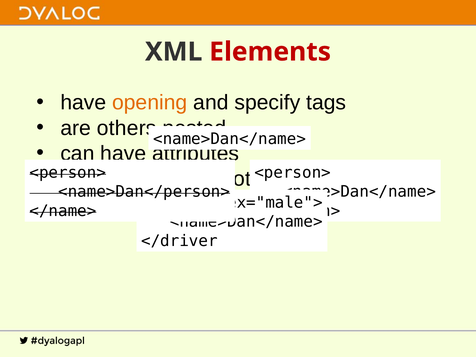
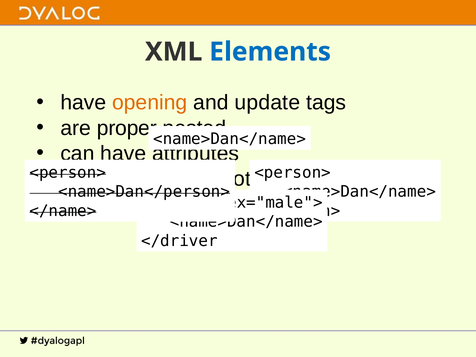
Elements colour: red -> blue
specify: specify -> update
others: others -> proper
